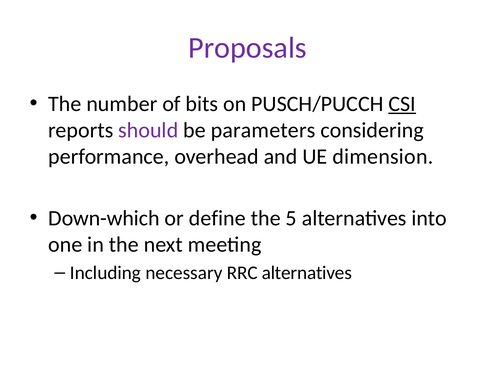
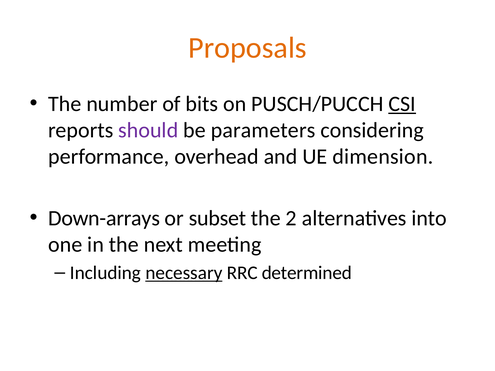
Proposals colour: purple -> orange
Down-which: Down-which -> Down-arrays
define: define -> subset
5: 5 -> 2
necessary underline: none -> present
RRC alternatives: alternatives -> determined
